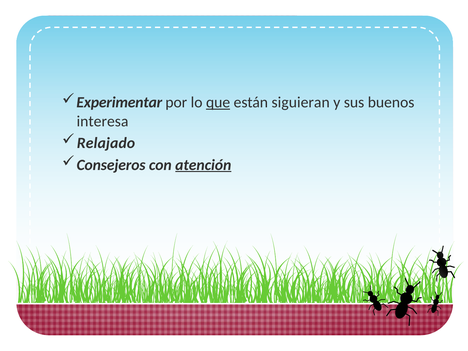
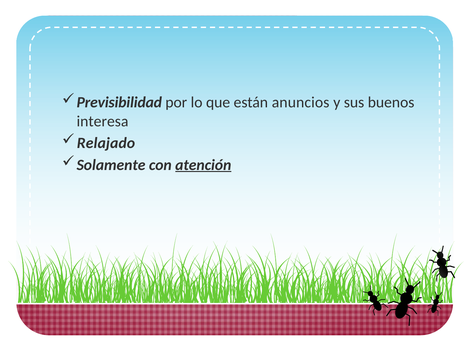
Experimentar: Experimentar -> Previsibilidad
que underline: present -> none
siguieran: siguieran -> anuncios
Consejeros: Consejeros -> Solamente
